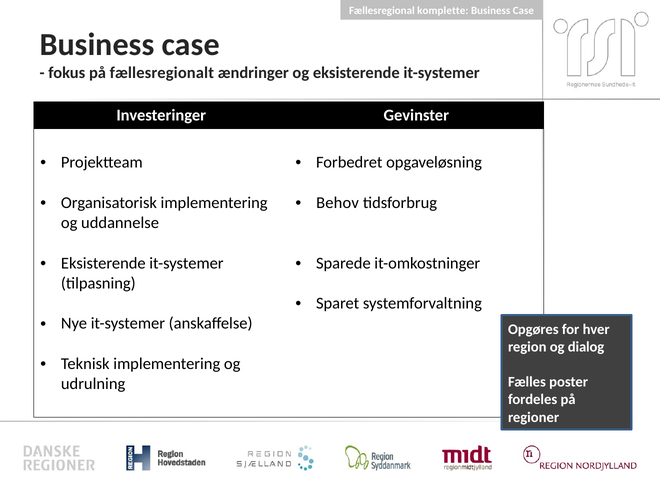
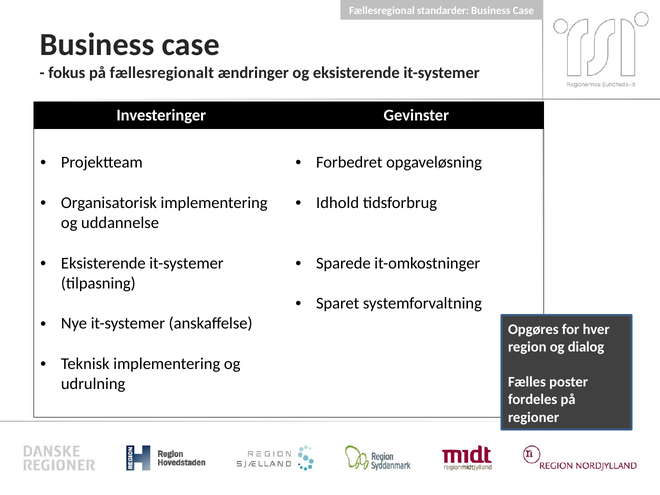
komplette: komplette -> standarder
Behov: Behov -> Idhold
